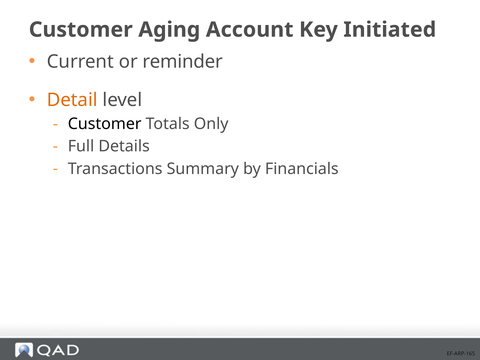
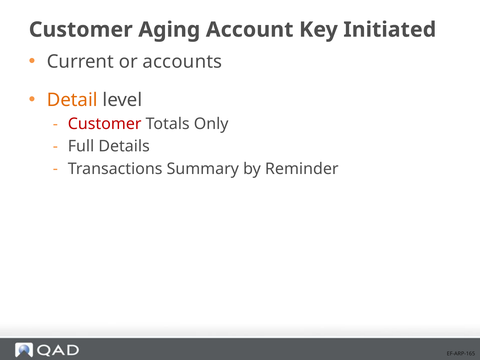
reminder: reminder -> accounts
Customer at (105, 124) colour: black -> red
Financials: Financials -> Reminder
